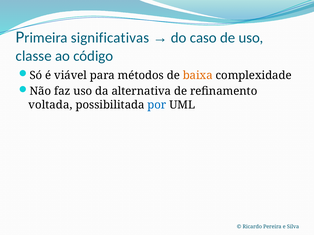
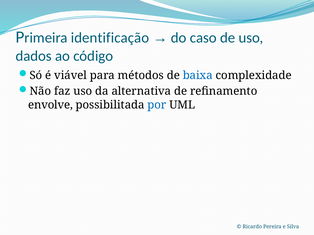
significativas: significativas -> identificação
classe: classe -> dados
baixa colour: orange -> blue
voltada: voltada -> envolve
